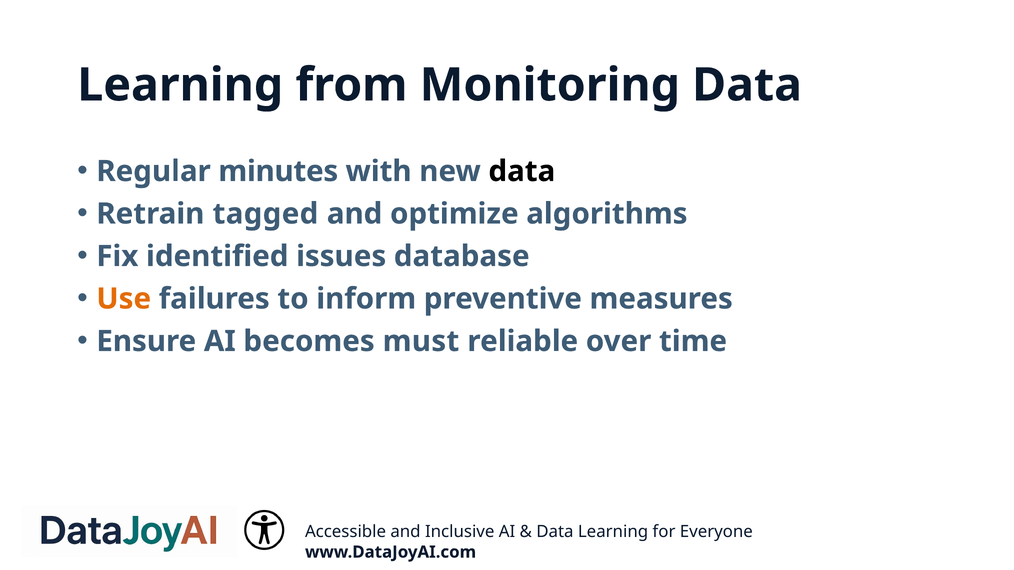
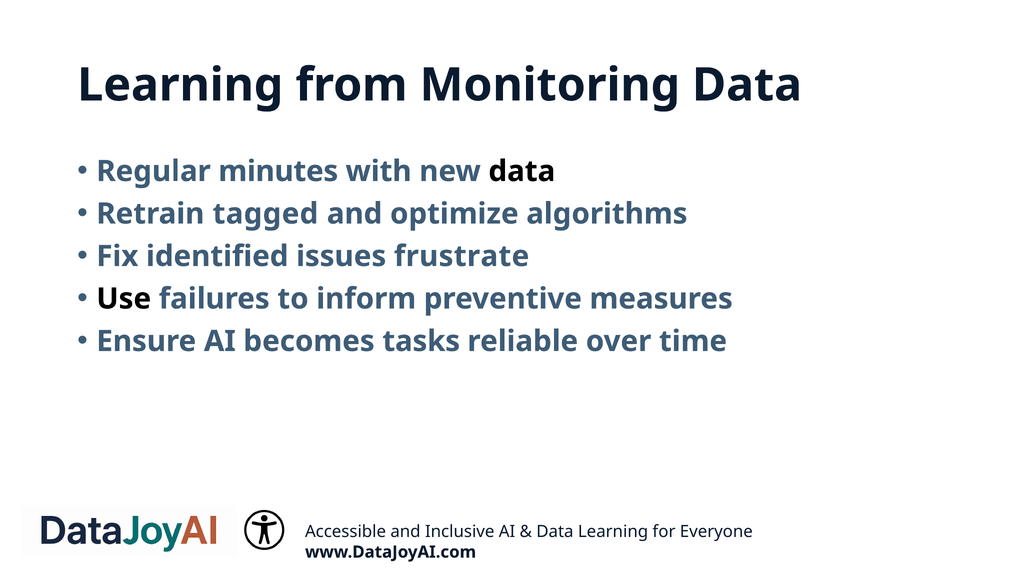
database: database -> frustrate
Use colour: orange -> black
must: must -> tasks
